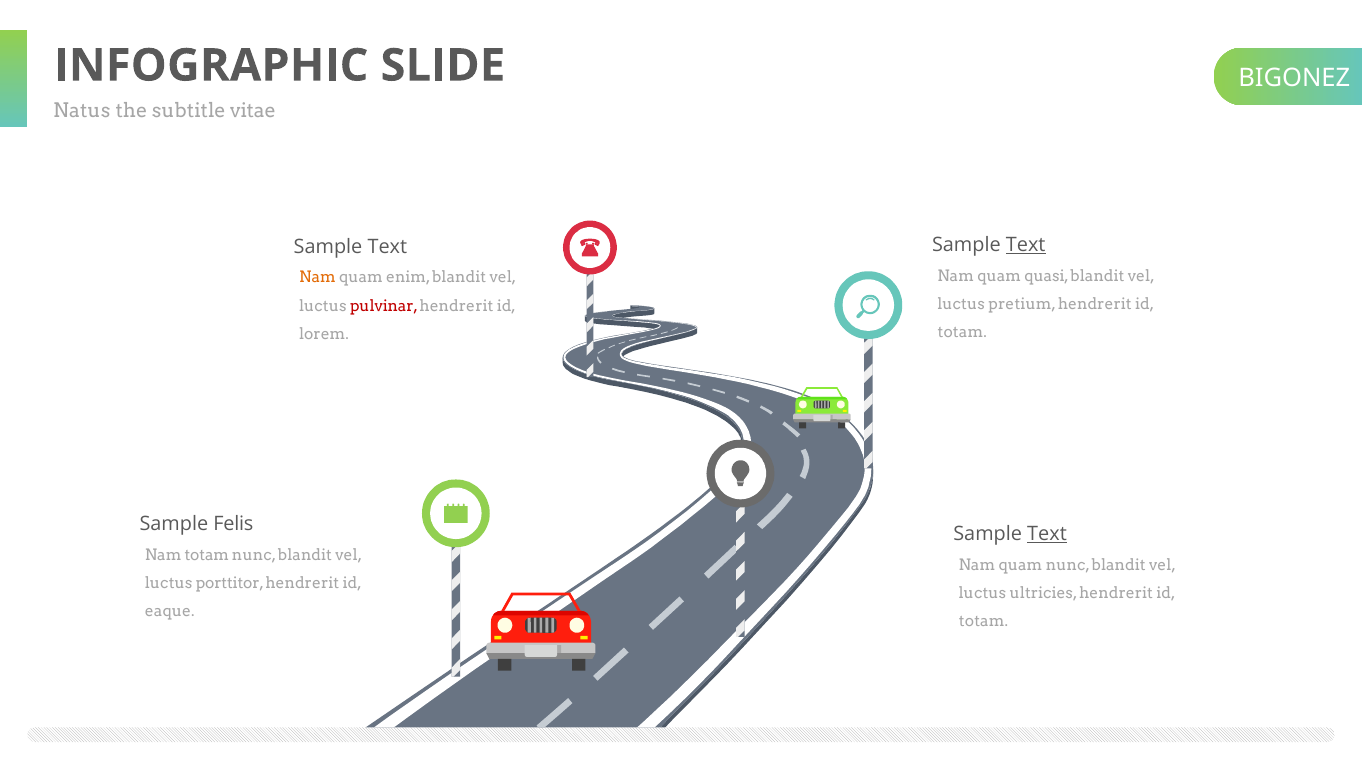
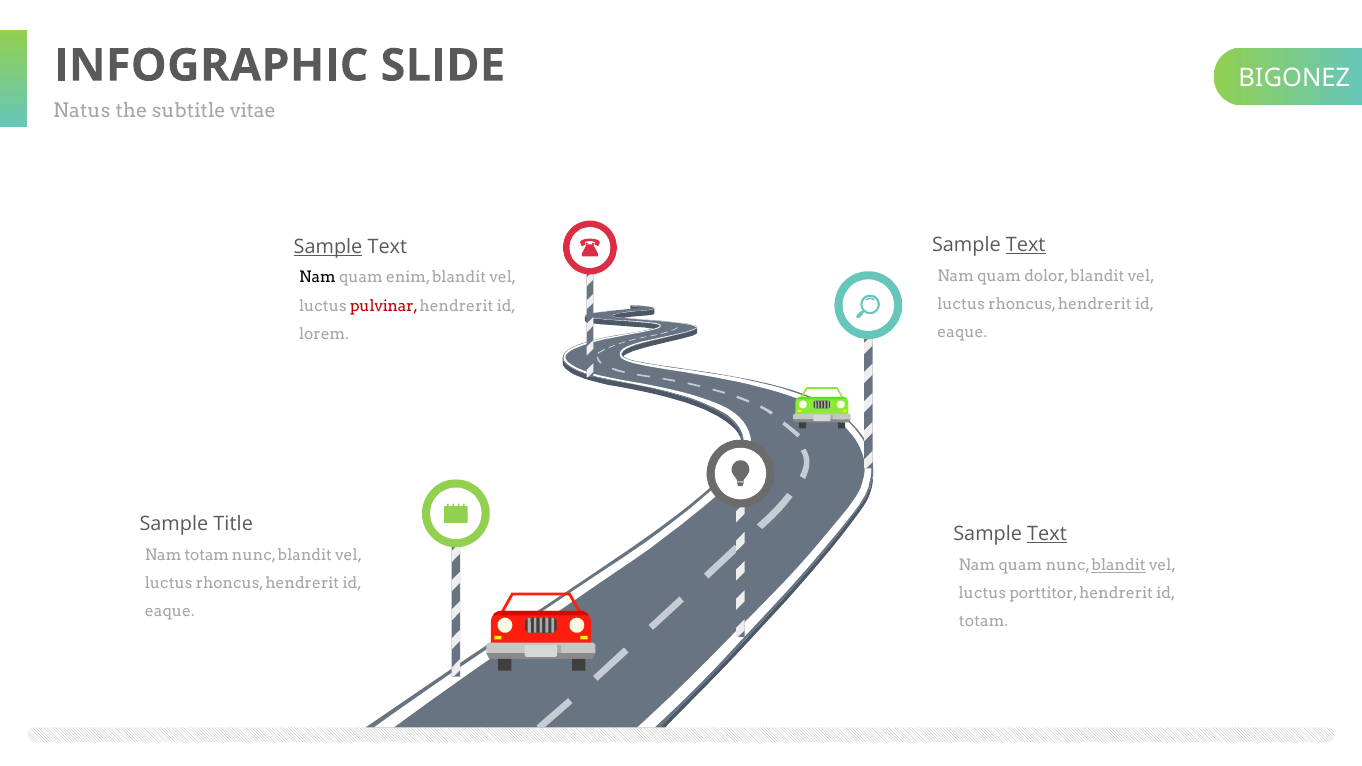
Sample at (328, 247) underline: none -> present
quasi: quasi -> dolor
Nam at (317, 278) colour: orange -> black
pretium at (1022, 305): pretium -> rhoncus
totam at (962, 333): totam -> eaque
Felis: Felis -> Title
blandit at (1119, 566) underline: none -> present
porttitor at (230, 583): porttitor -> rhoncus
ultricies: ultricies -> porttitor
